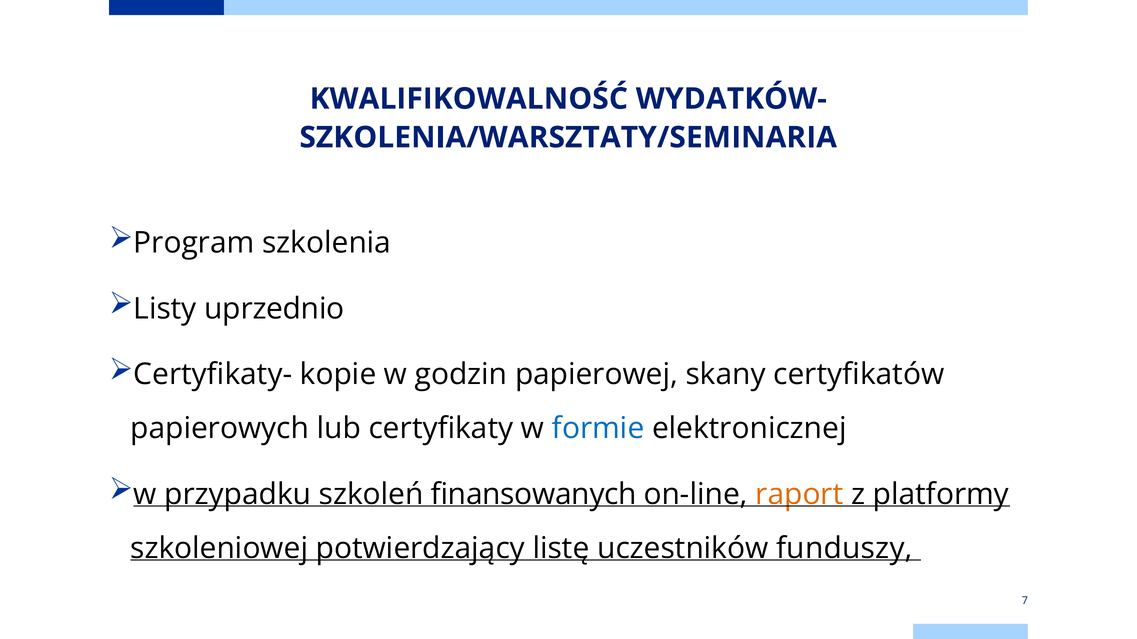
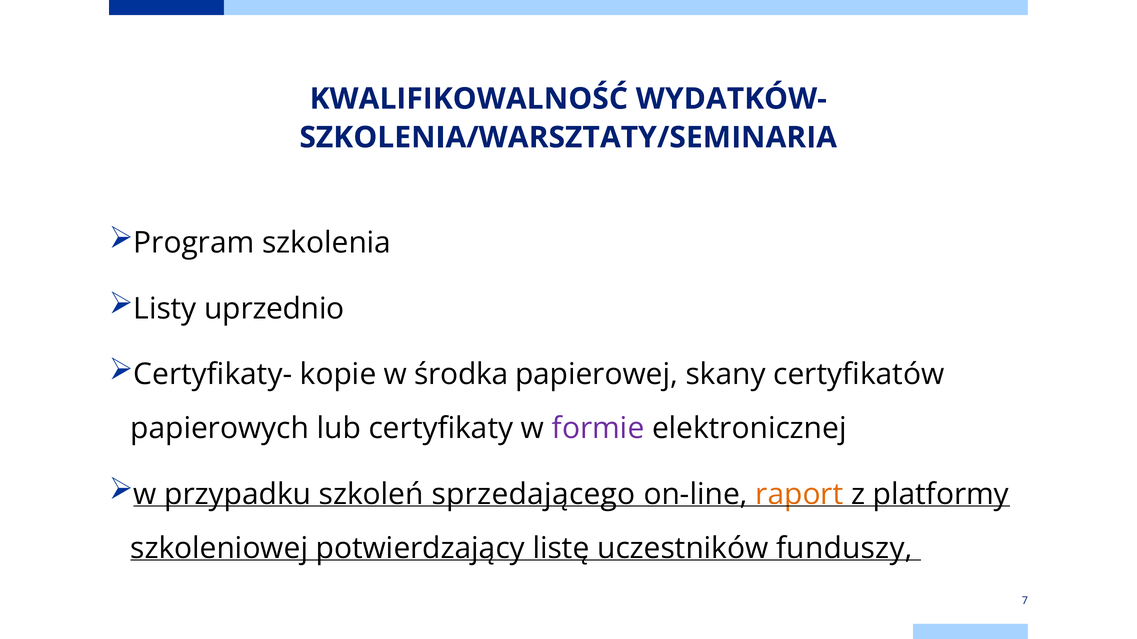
godzin: godzin -> środka
formie colour: blue -> purple
finansowanych: finansowanych -> sprzedającego
